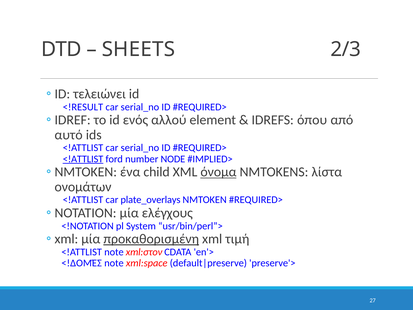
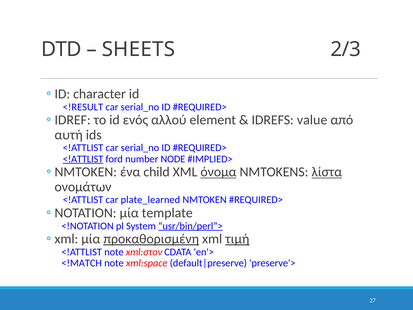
τελειώνει: τελειώνει -> character
όπου: όπου -> value
αυτό: αυτό -> αυτή
λίστα underline: none -> present
plate_overlays: plate_overlays -> plate_learned
ελέγχους: ελέγχους -> template
usr/bin/perl”> underline: none -> present
τιμή underline: none -> present
<!ΔΟΜΈΣ: <!ΔΟΜΈΣ -> <!MATCH
